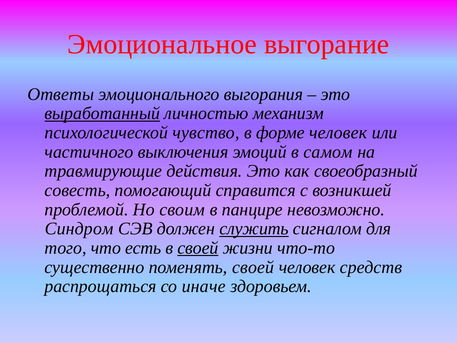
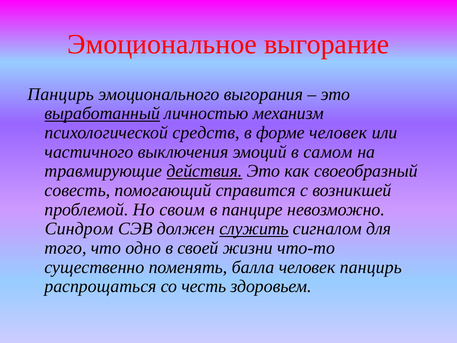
Ответы at (61, 94): Ответы -> Панцирь
чувство: чувство -> средств
действия underline: none -> present
есть: есть -> одно
своей at (198, 248) underline: present -> none
поменять своей: своей -> балла
человек средств: средств -> панцирь
иначе: иначе -> честь
